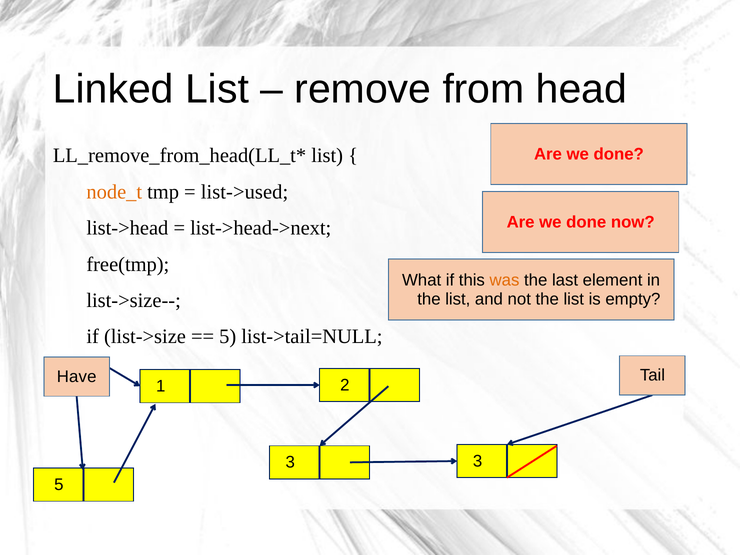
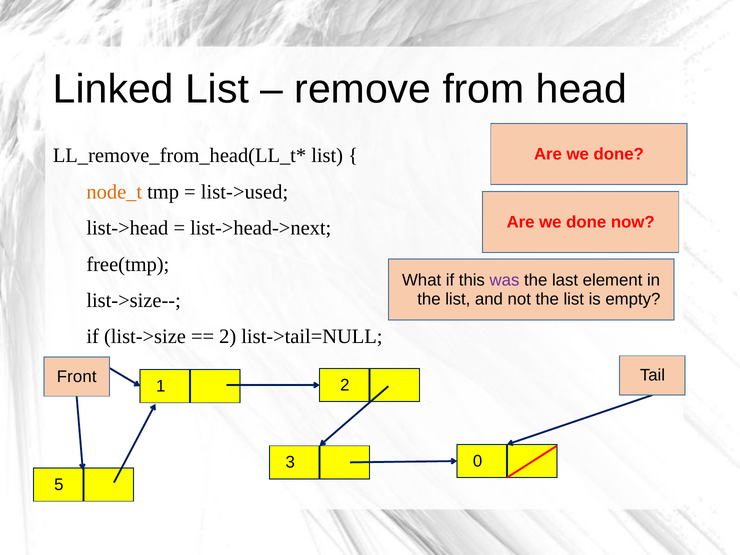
was colour: orange -> purple
5 at (228, 337): 5 -> 2
Have: Have -> Front
3 3: 3 -> 0
